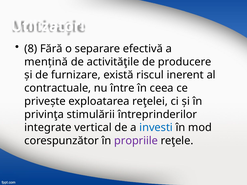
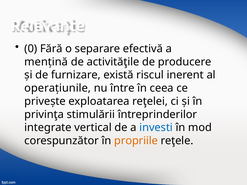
Utilizatori: Utilizatori -> Relevante
8: 8 -> 0
contractuale: contractuale -> operaţiunile
propriile colour: purple -> orange
